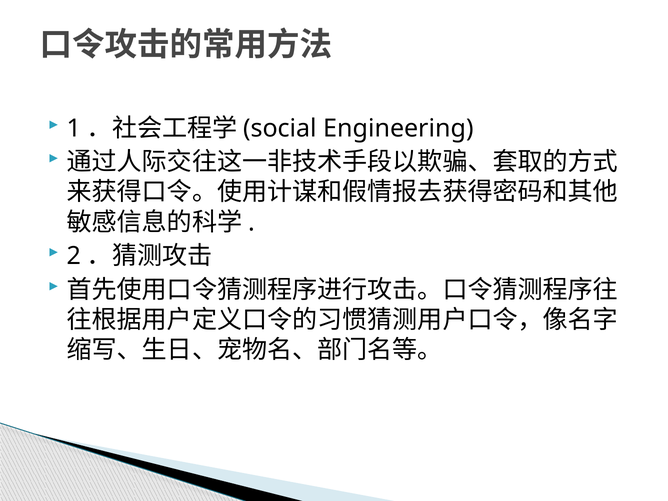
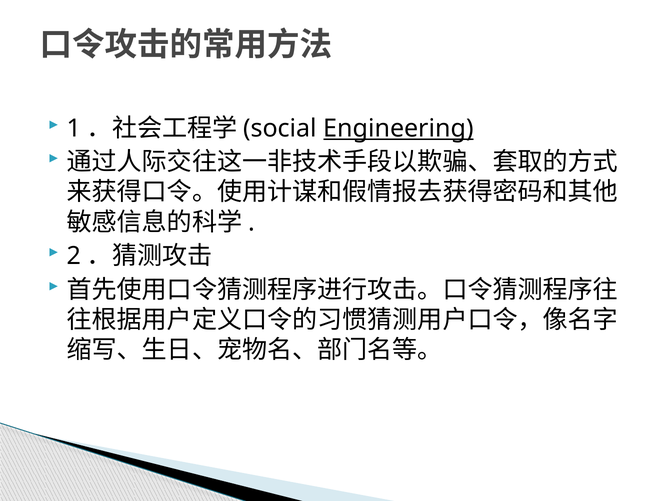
Engineering underline: none -> present
